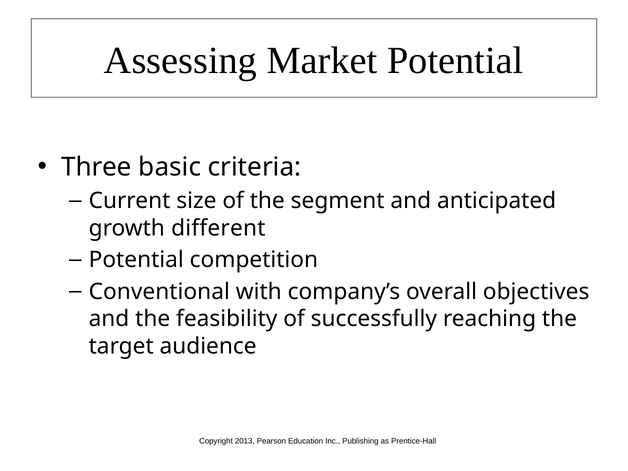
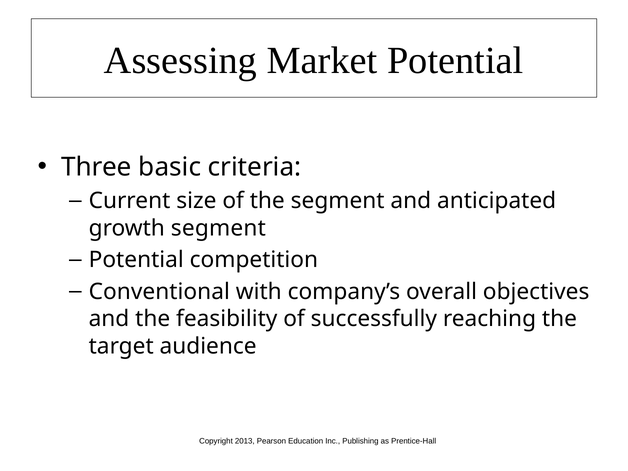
growth different: different -> segment
